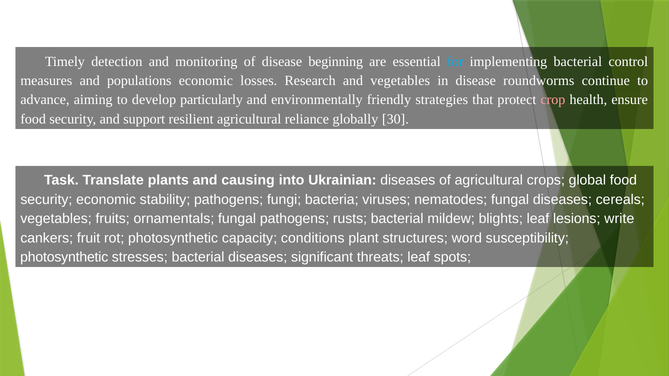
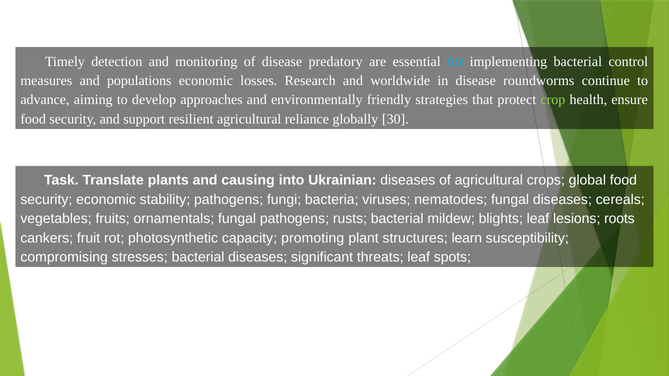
beginning: beginning -> predatory
and vegetables: vegetables -> worldwide
particularly: particularly -> approaches
crop colour: pink -> light green
write: write -> roots
conditions: conditions -> promoting
word: word -> learn
photosynthetic at (64, 257): photosynthetic -> compromising
